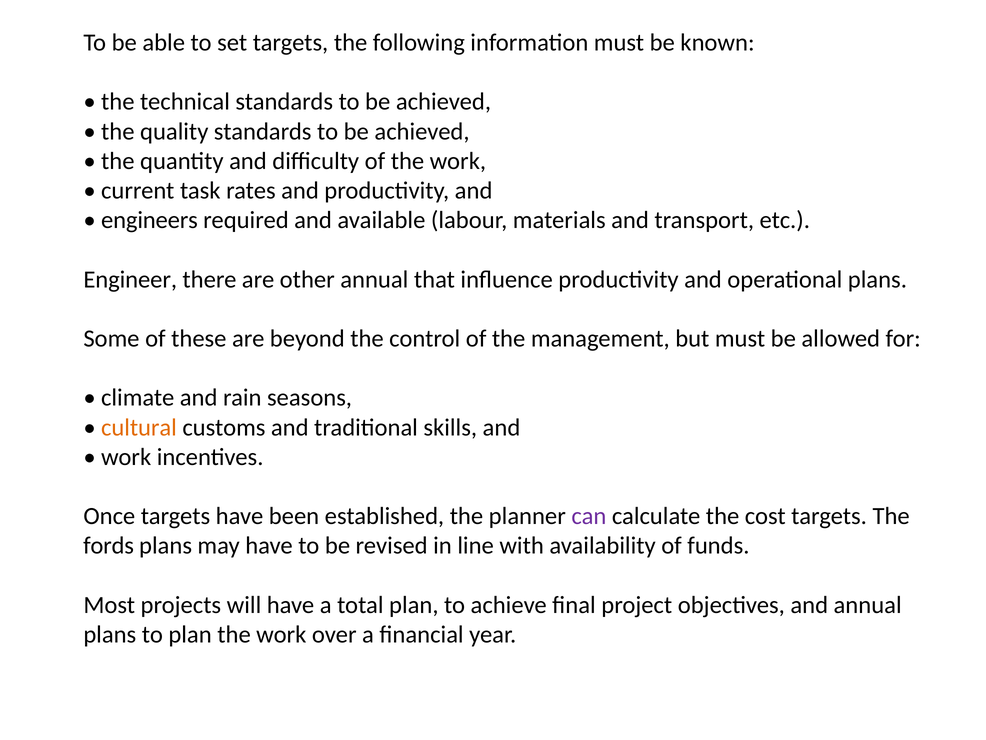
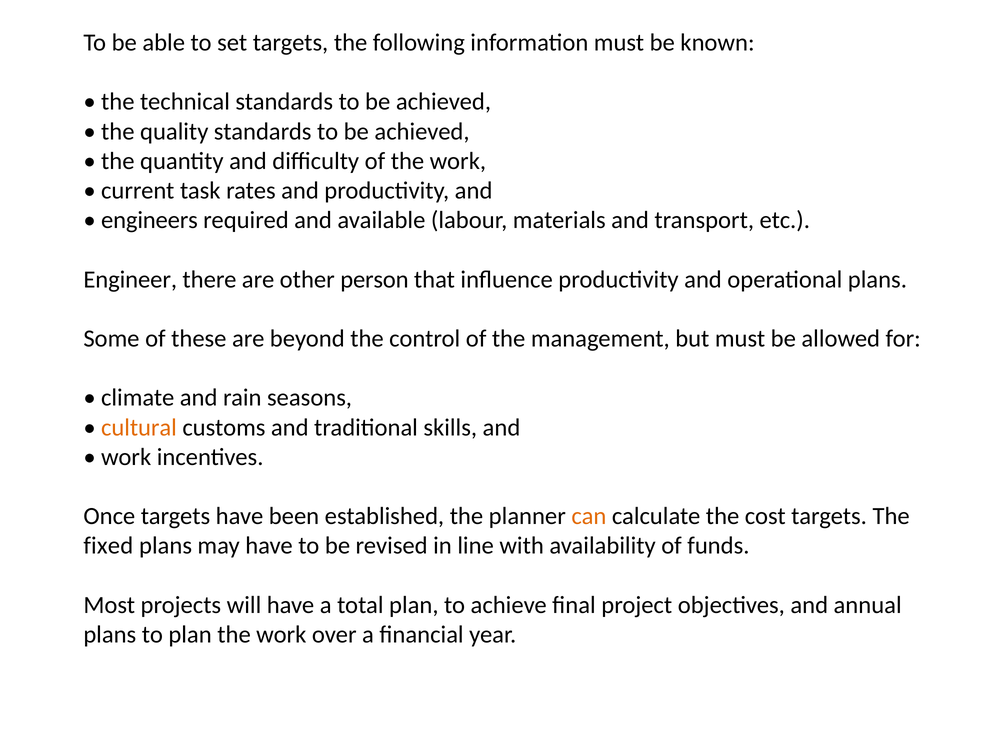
other annual: annual -> person
can colour: purple -> orange
fords: fords -> fixed
